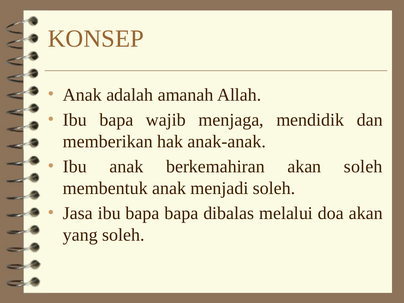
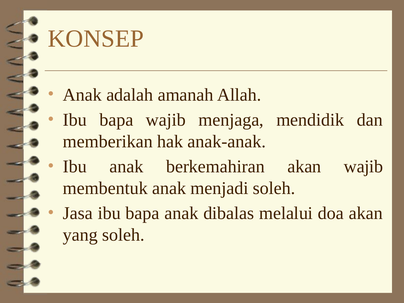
akan soleh: soleh -> wajib
bapa bapa: bapa -> anak
